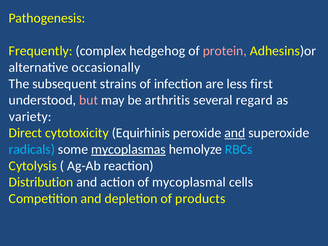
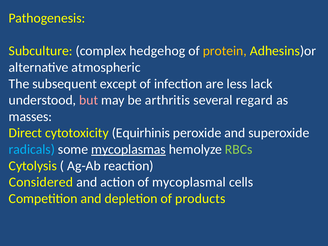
Frequently: Frequently -> Subculture
protein colour: pink -> yellow
occasionally: occasionally -> atmospheric
strains: strains -> except
first: first -> lack
variety: variety -> masses
and at (235, 133) underline: present -> none
RBCs colour: light blue -> light green
Distribution: Distribution -> Considered
